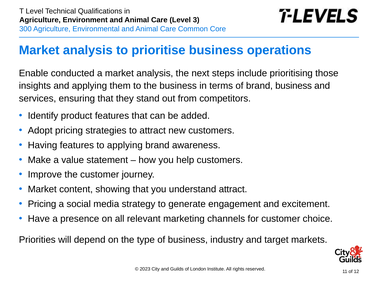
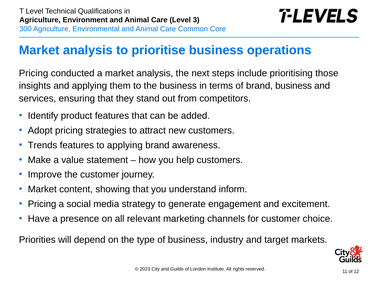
Enable at (34, 73): Enable -> Pricing
Having: Having -> Trends
understand attract: attract -> inform
